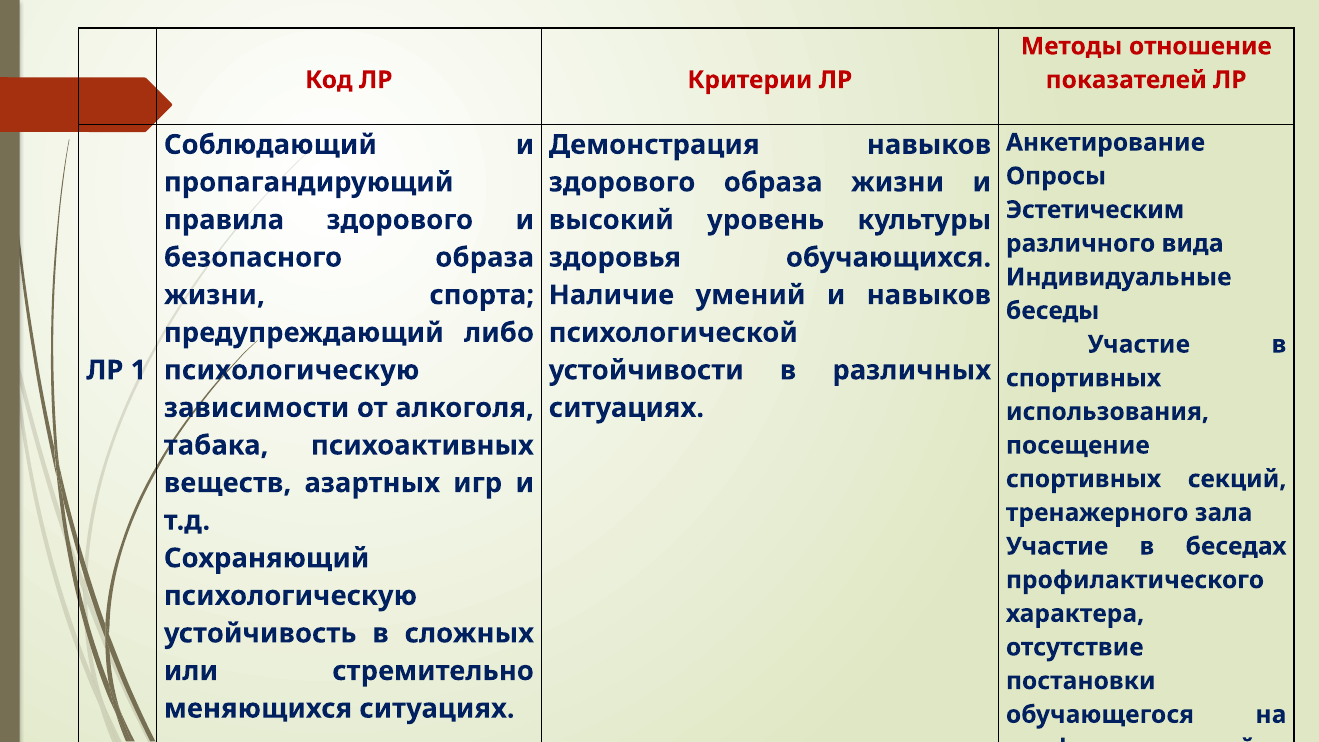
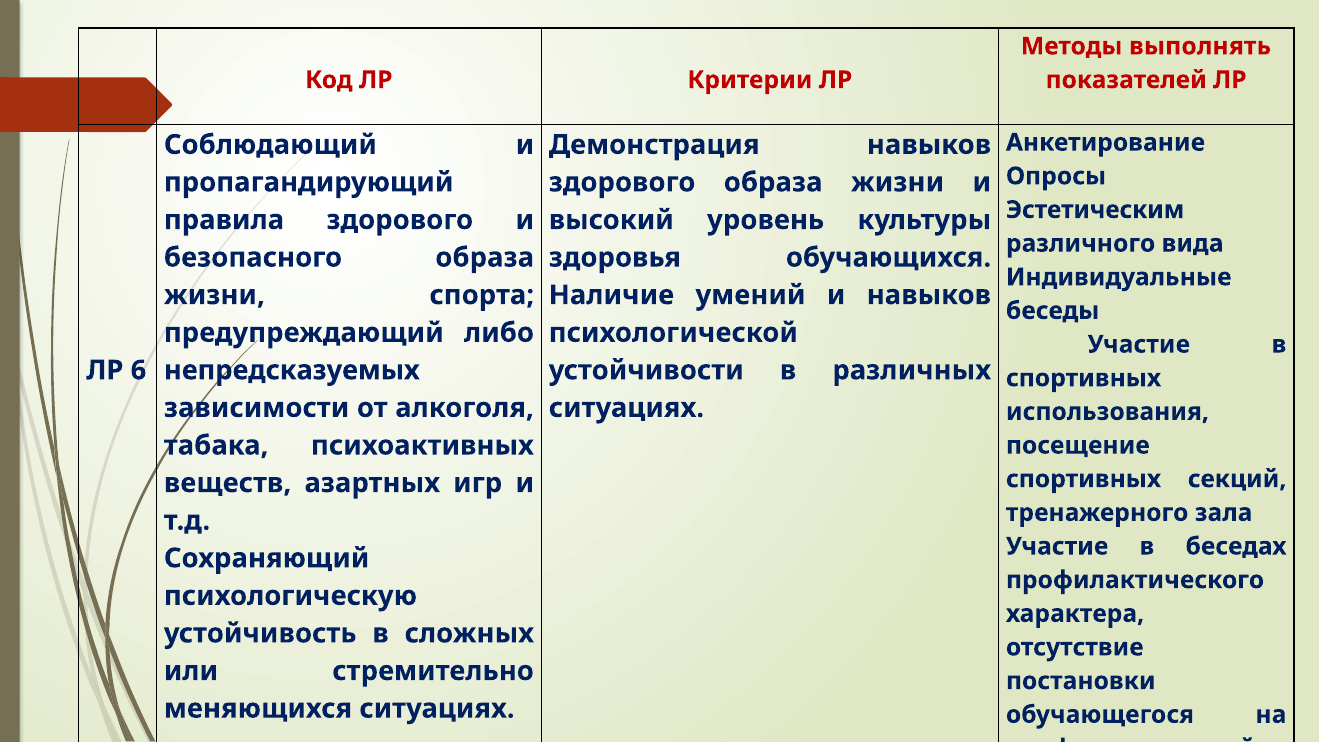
отношение: отношение -> выполнять
1: 1 -> 6
психологическую at (292, 370): психологическую -> непредсказуемых
